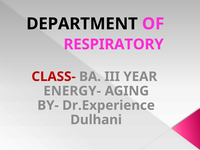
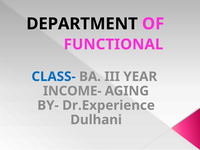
RESPIRATORY: RESPIRATORY -> FUNCTIONAL
CLASS- colour: red -> blue
ENERGY-: ENERGY- -> INCOME-
